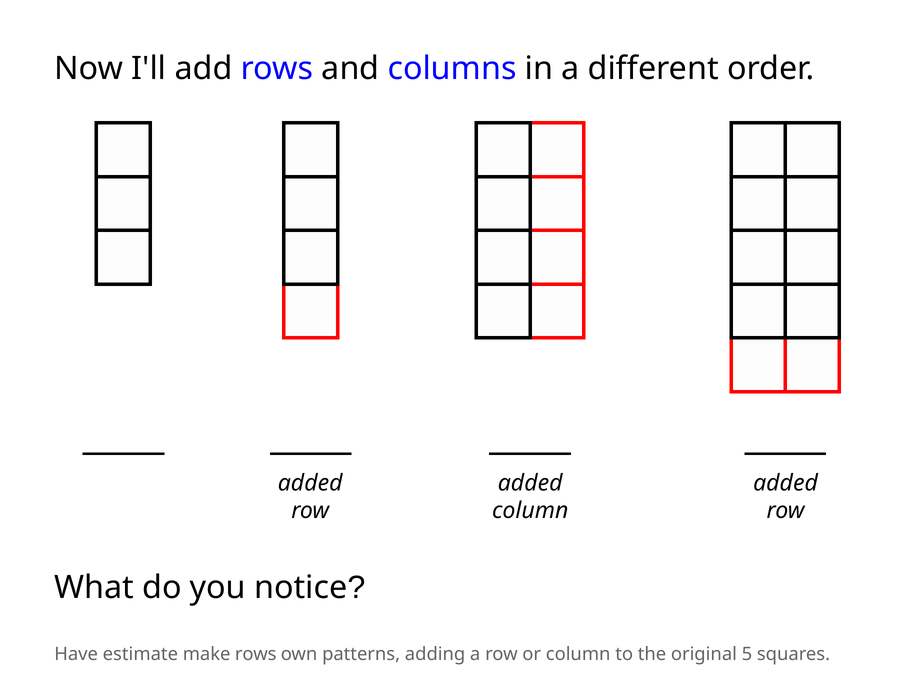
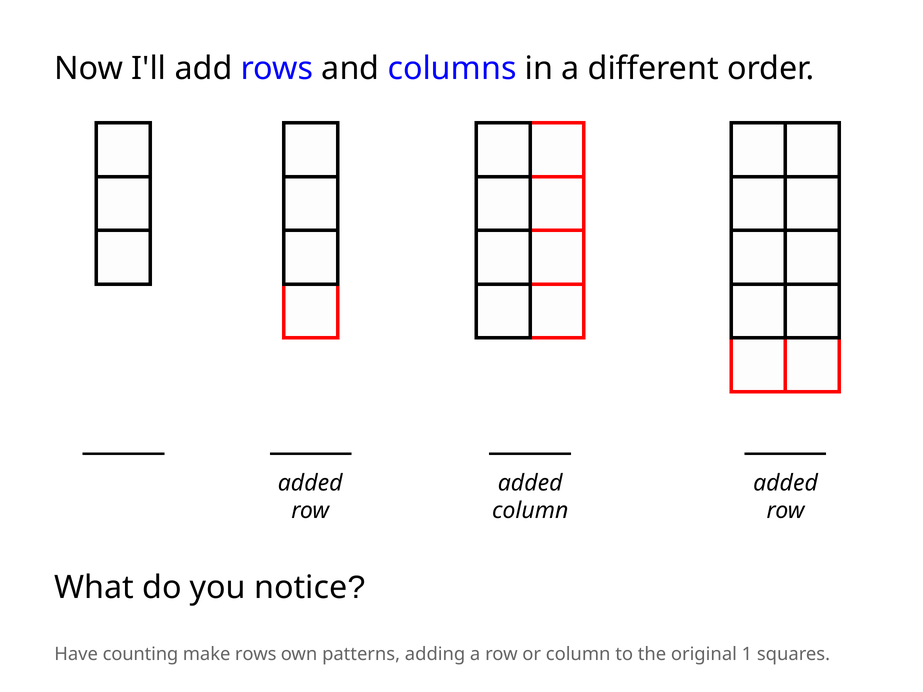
estimate: estimate -> counting
5: 5 -> 1
